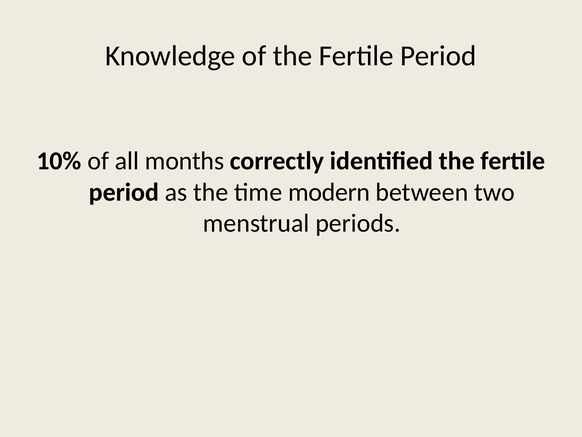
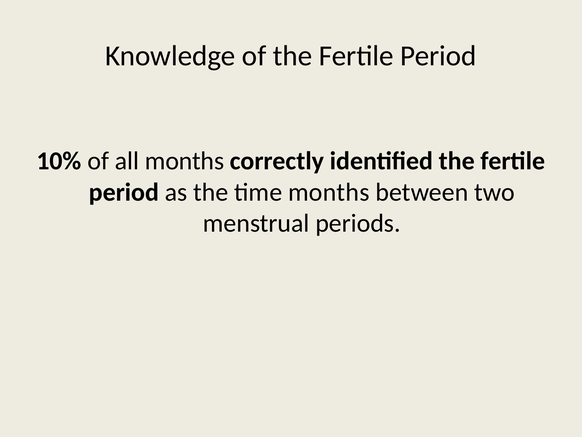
time modern: modern -> months
